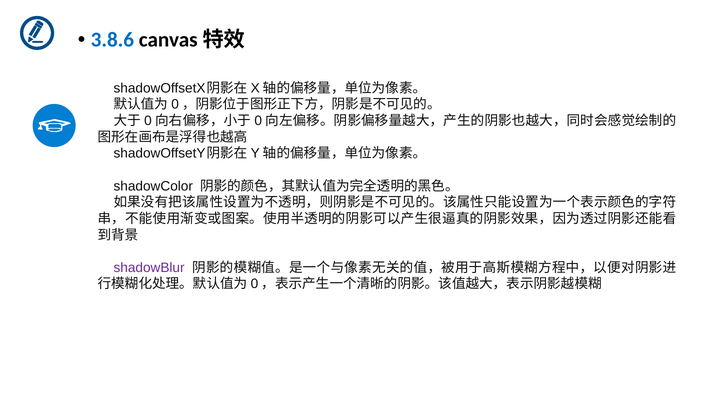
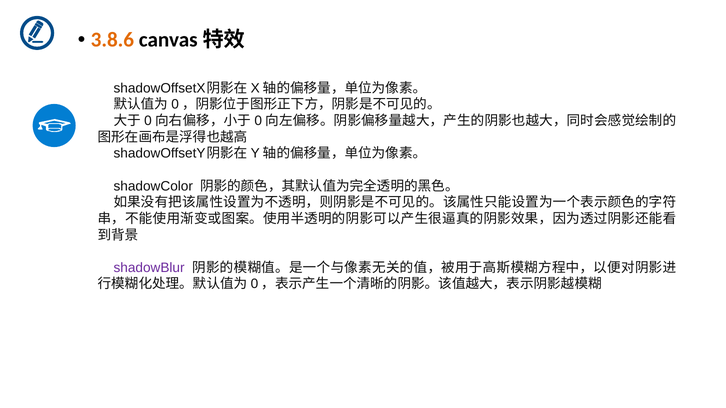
3.8.6 colour: blue -> orange
